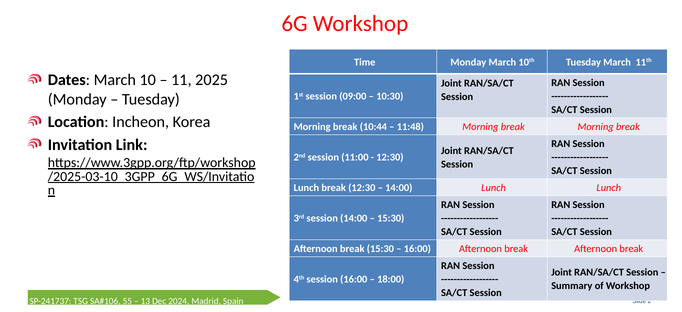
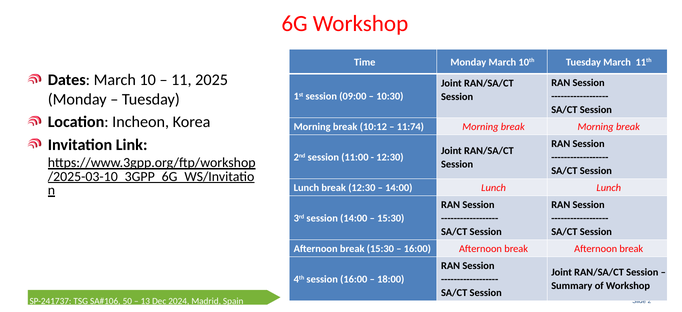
10:44: 10:44 -> 10:12
11:48: 11:48 -> 11:74
55: 55 -> 50
